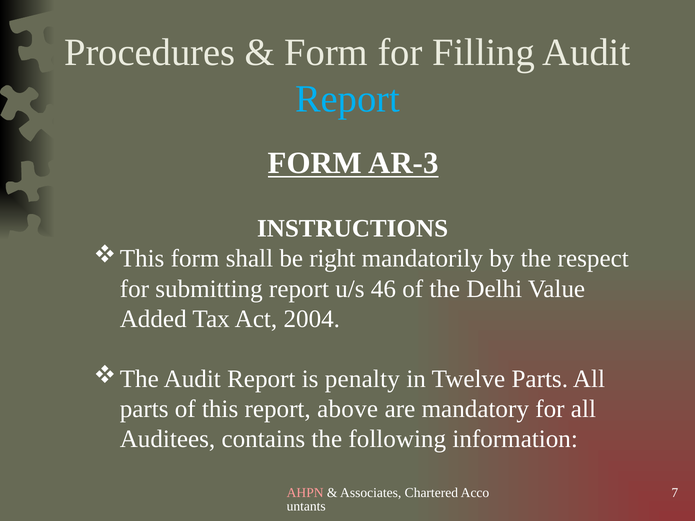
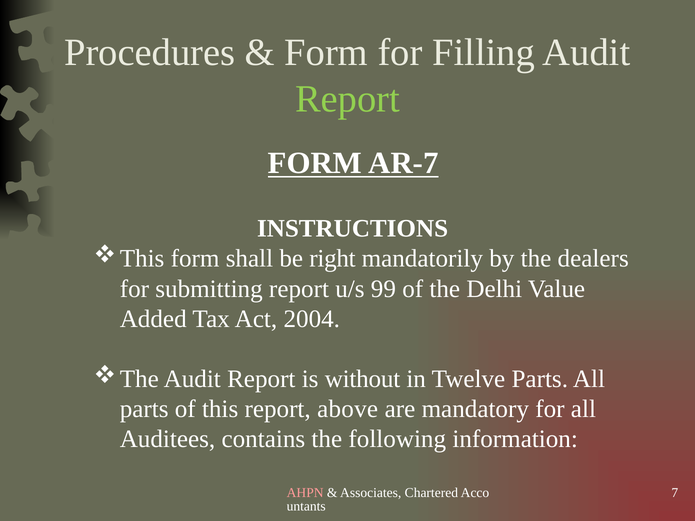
Report at (347, 99) colour: light blue -> light green
AR-3: AR-3 -> AR-7
respect: respect -> dealers
46: 46 -> 99
penalty: penalty -> without
